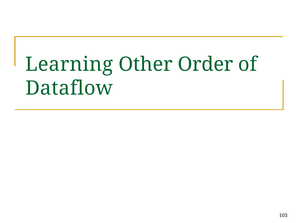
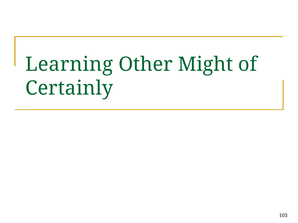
Order: Order -> Might
Dataflow: Dataflow -> Certainly
